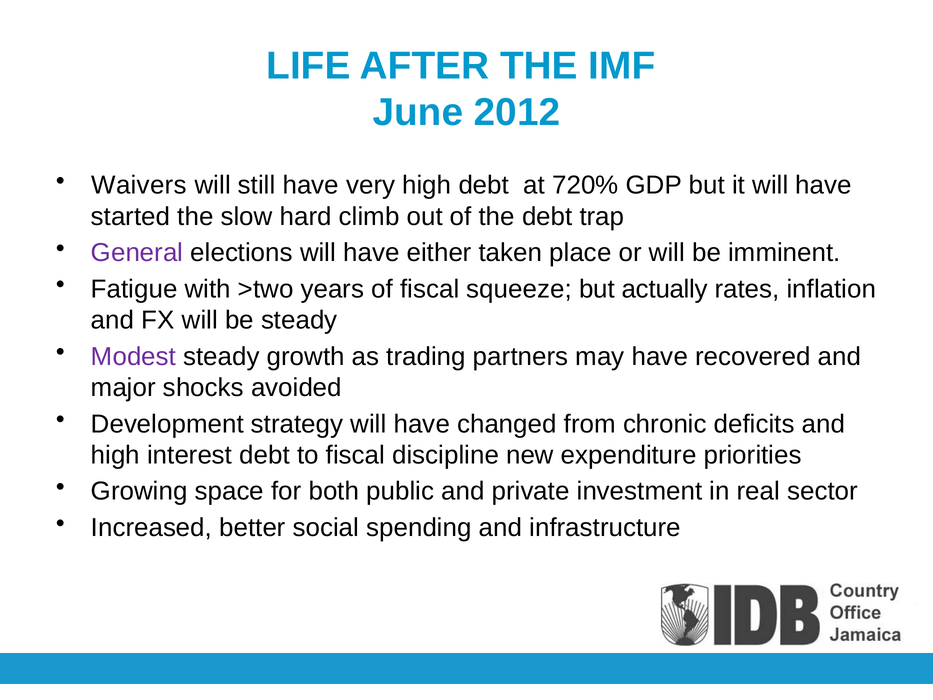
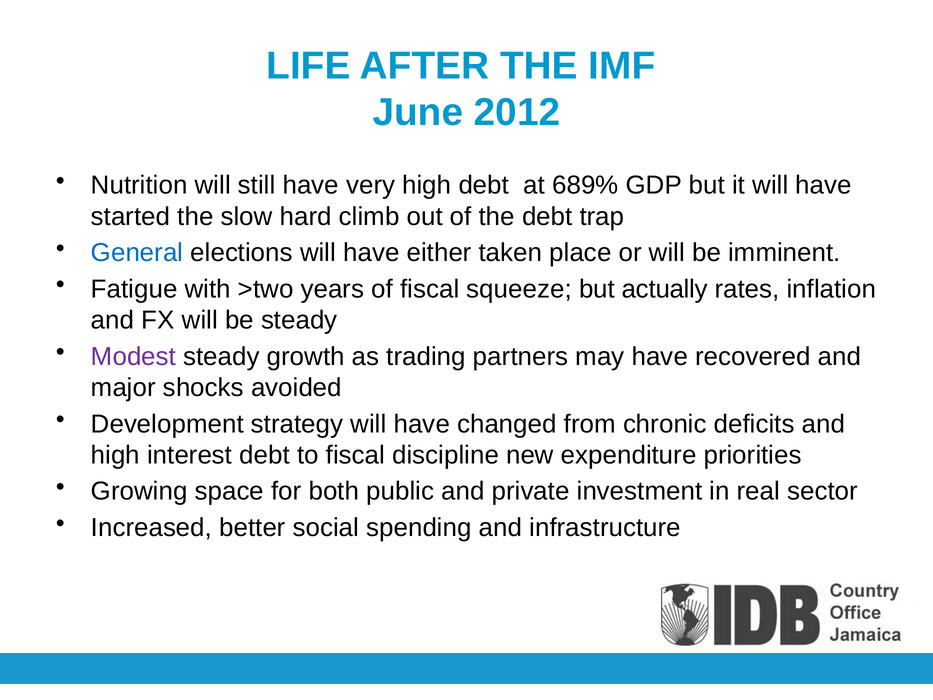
Waivers: Waivers -> Nutrition
720%: 720% -> 689%
General colour: purple -> blue
